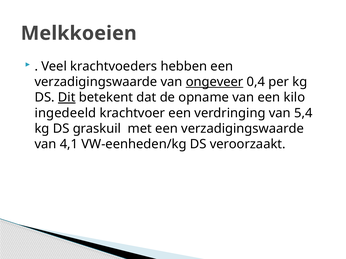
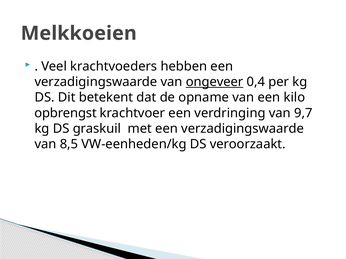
Dit underline: present -> none
ingedeeld: ingedeeld -> opbrengst
5,4: 5,4 -> 9,7
4,1: 4,1 -> 8,5
